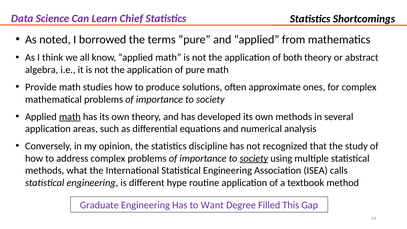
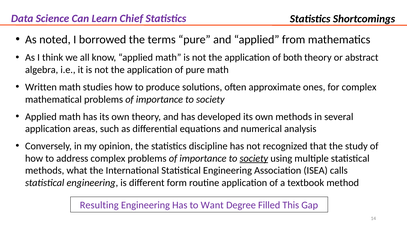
Provide: Provide -> Written
math at (70, 117) underline: present -> none
hype: hype -> form
Graduate: Graduate -> Resulting
